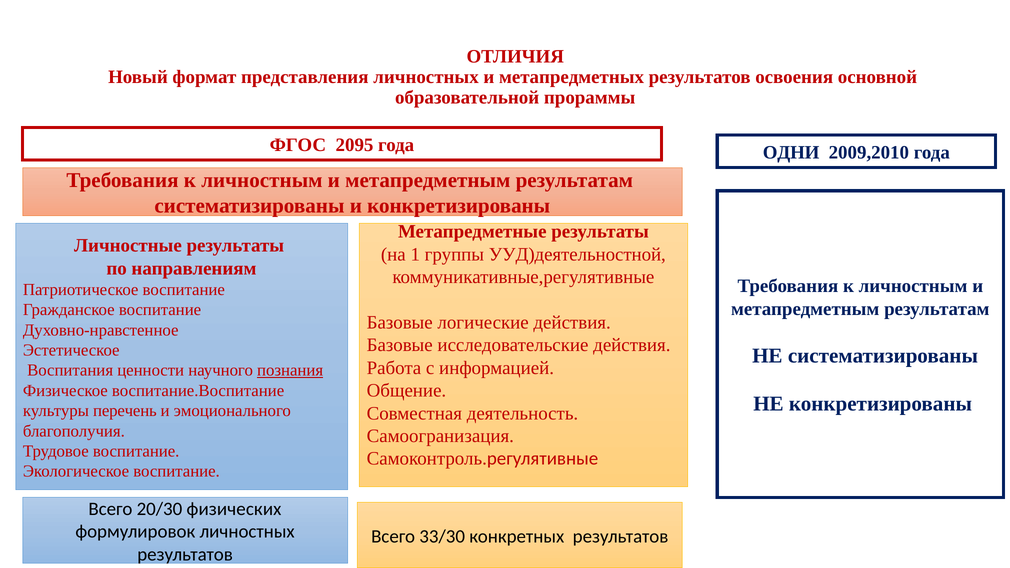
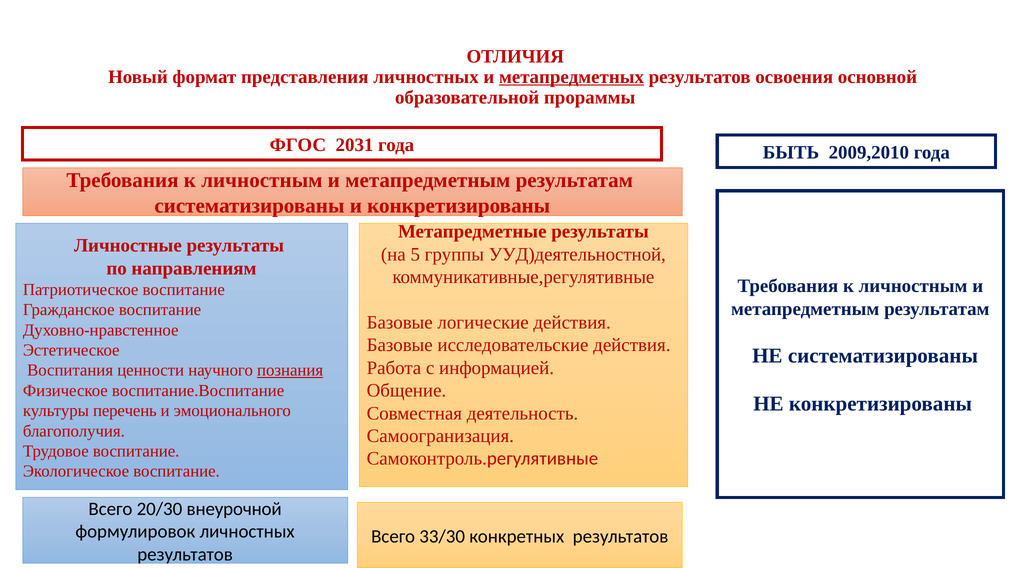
метапредметных underline: none -> present
2095: 2095 -> 2031
ОДНИ: ОДНИ -> БЫТЬ
1: 1 -> 5
физических: физических -> внеурочной
